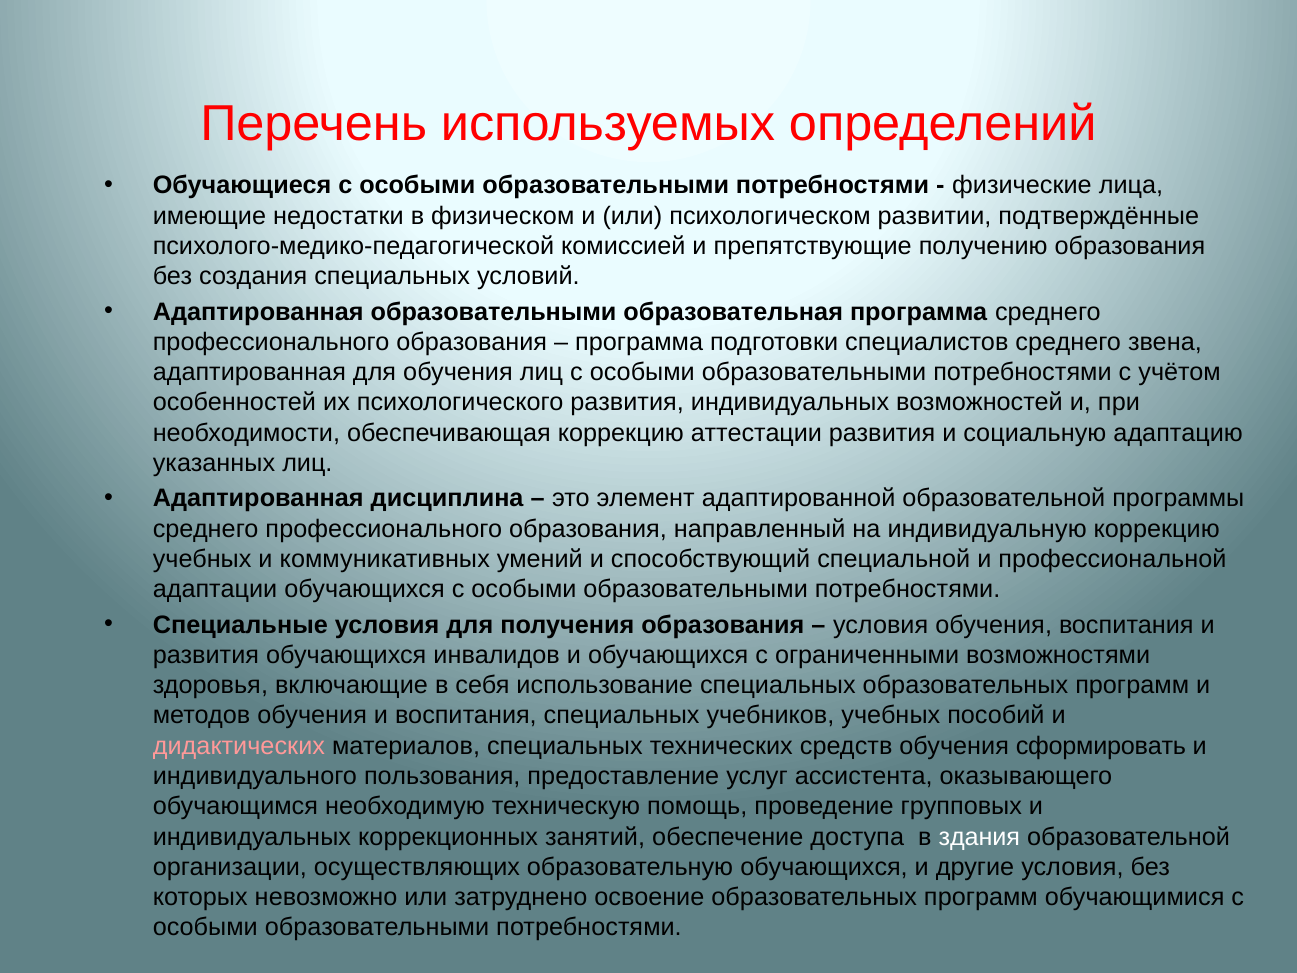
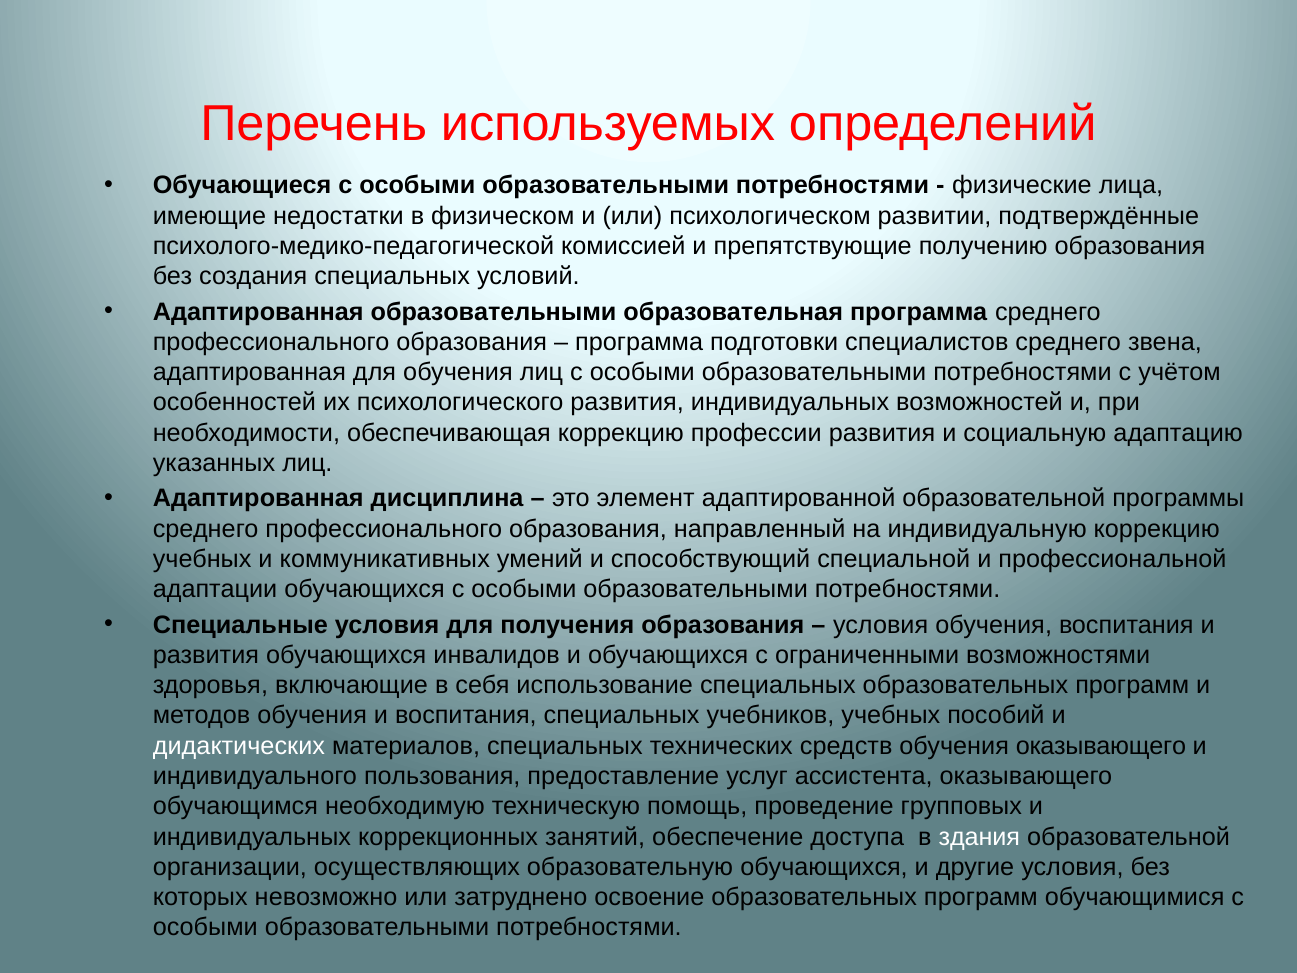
аттестации: аттестации -> профессии
дидактических colour: pink -> white
обучения сформировать: сформировать -> оказывающего
